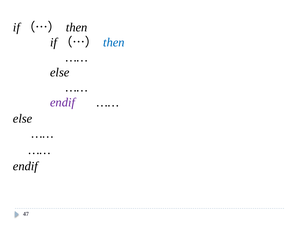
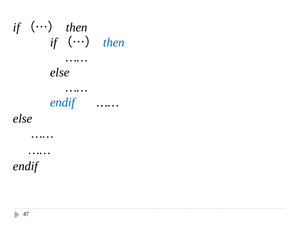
endif at (63, 102) colour: purple -> blue
